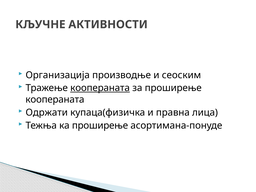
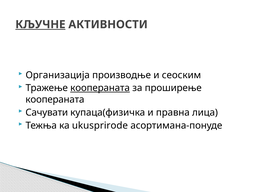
КЉУЧНЕ underline: none -> present
Одржати: Одржати -> Сачувати
ка проширење: проширење -> ukusprirode
